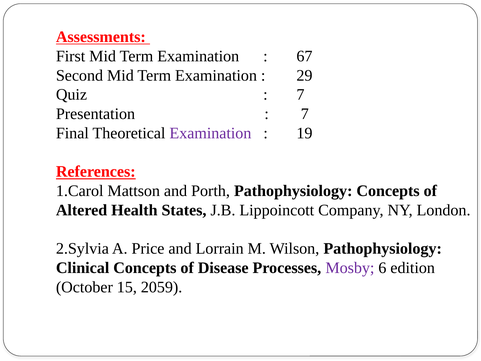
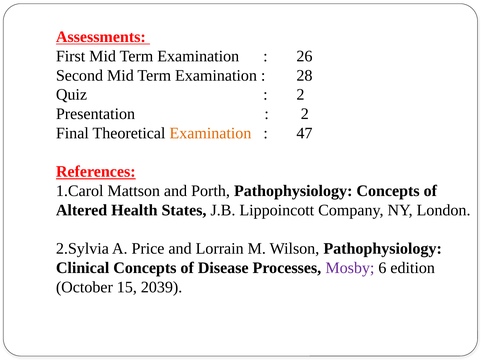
67: 67 -> 26
29: 29 -> 28
7 at (300, 95): 7 -> 2
7 at (305, 114): 7 -> 2
Examination at (210, 133) colour: purple -> orange
19: 19 -> 47
2059: 2059 -> 2039
